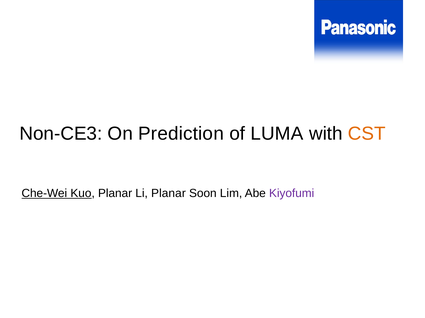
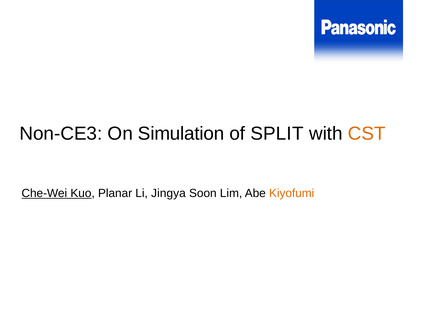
Prediction: Prediction -> Simulation
LUMA: LUMA -> SPLIT
Li Planar: Planar -> Jingya
Kiyofumi colour: purple -> orange
